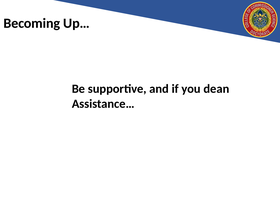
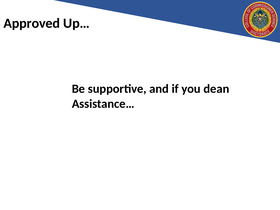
Becoming: Becoming -> Approved
